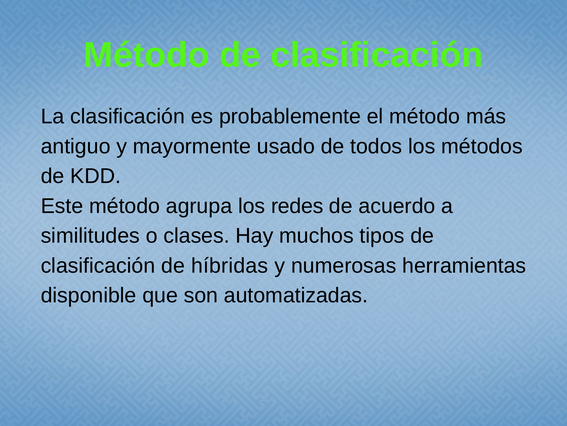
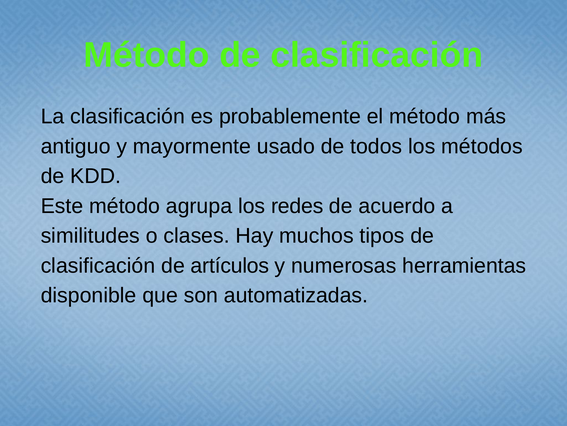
híbridas: híbridas -> artículos
